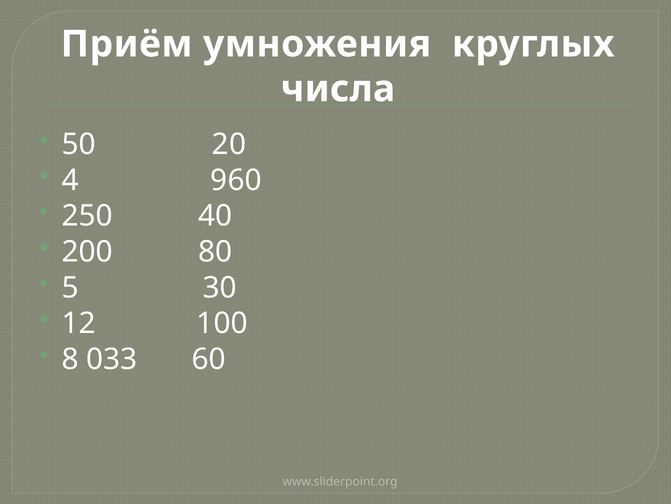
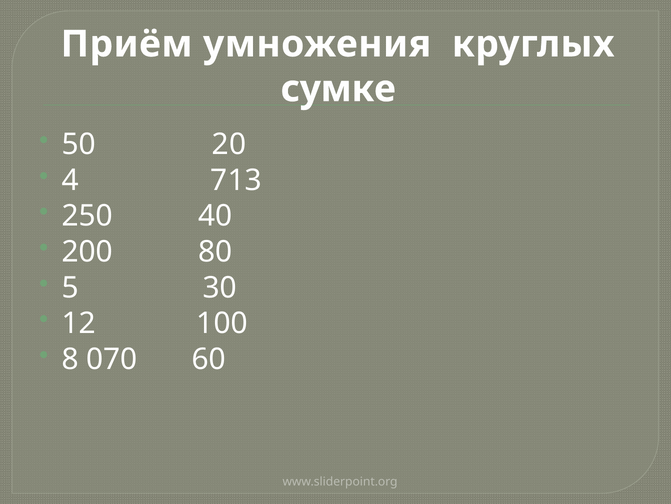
числа: числа -> сумке
960: 960 -> 713
033: 033 -> 070
